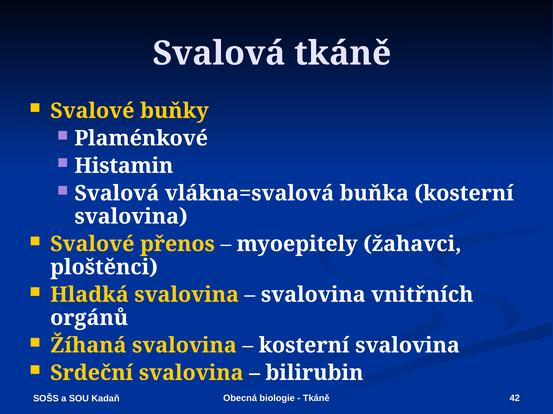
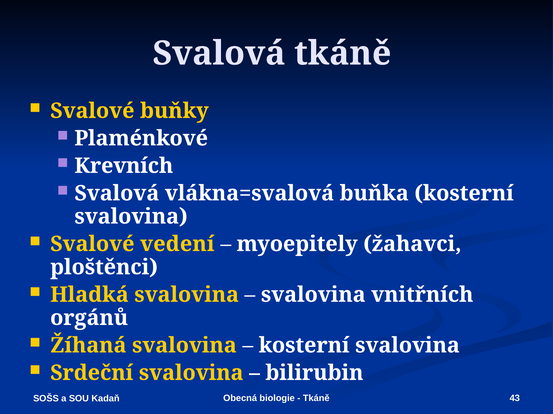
Histamin: Histamin -> Krevních
přenos: přenos -> vedení
42: 42 -> 43
